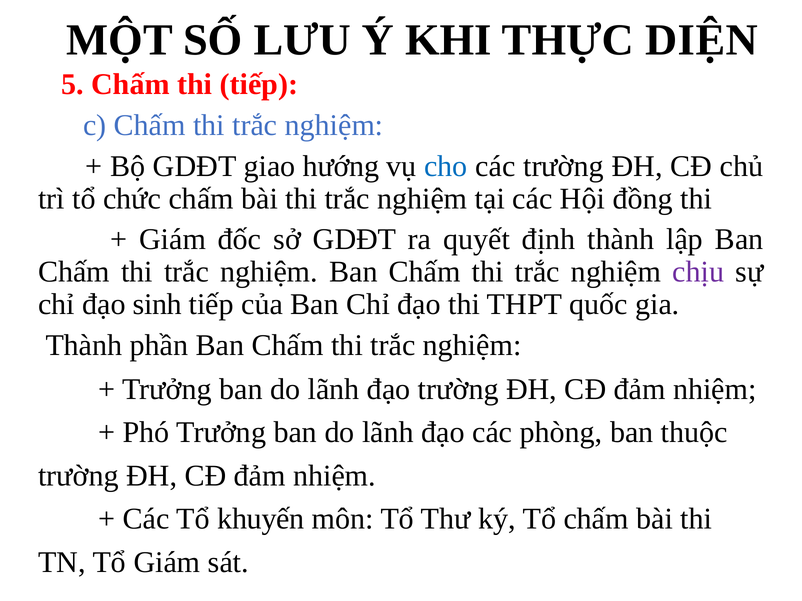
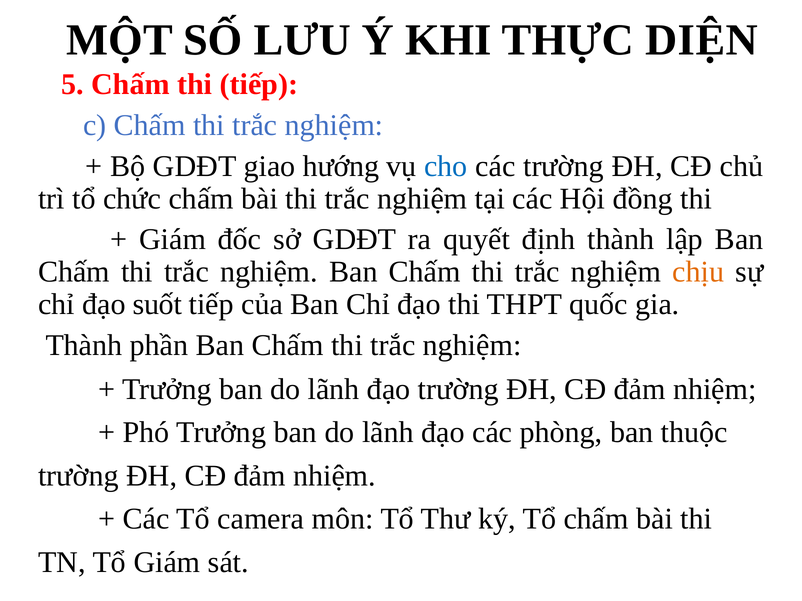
chịu colour: purple -> orange
sinh: sinh -> suốt
khuyến: khuyến -> camera
